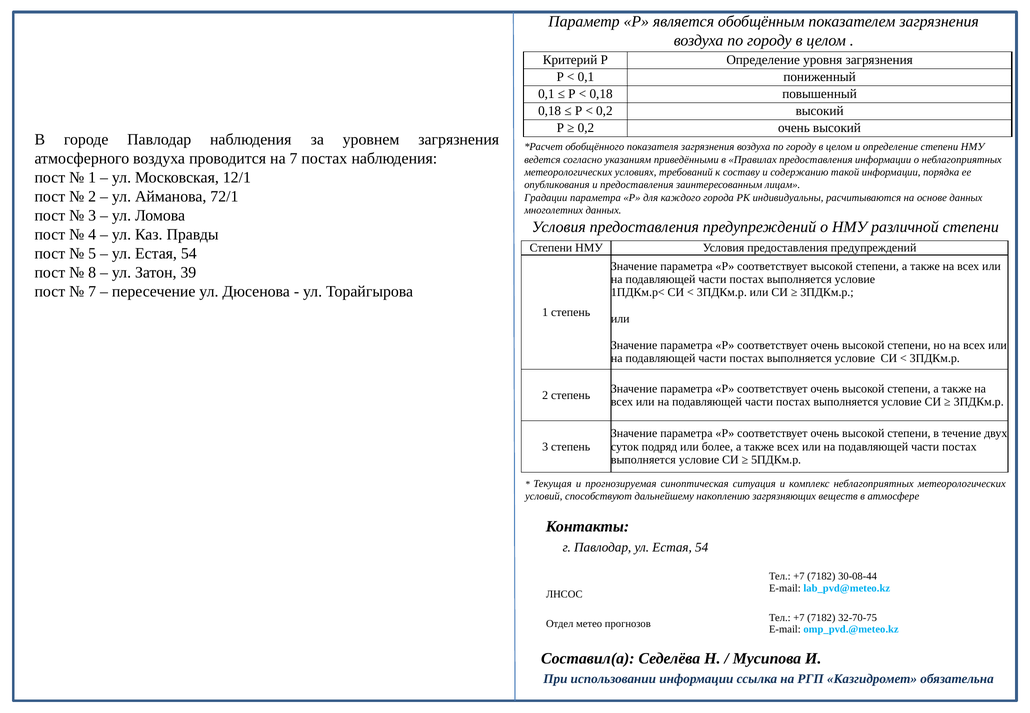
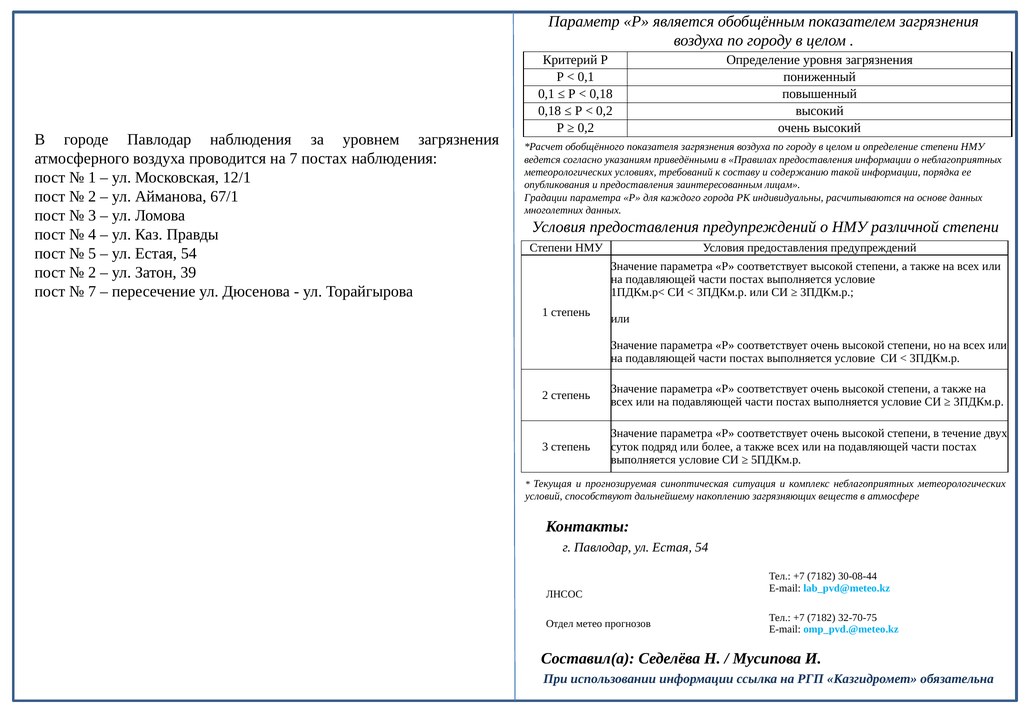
72/1: 72/1 -> 67/1
8 at (92, 273): 8 -> 2
